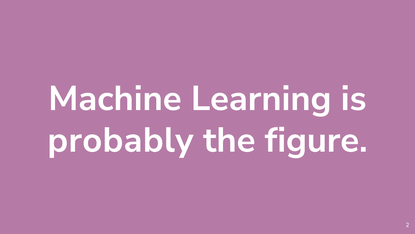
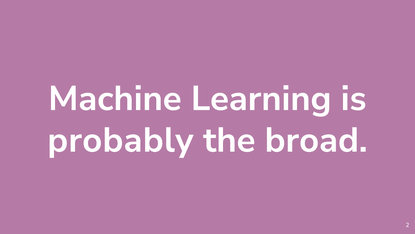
figure: figure -> broad
